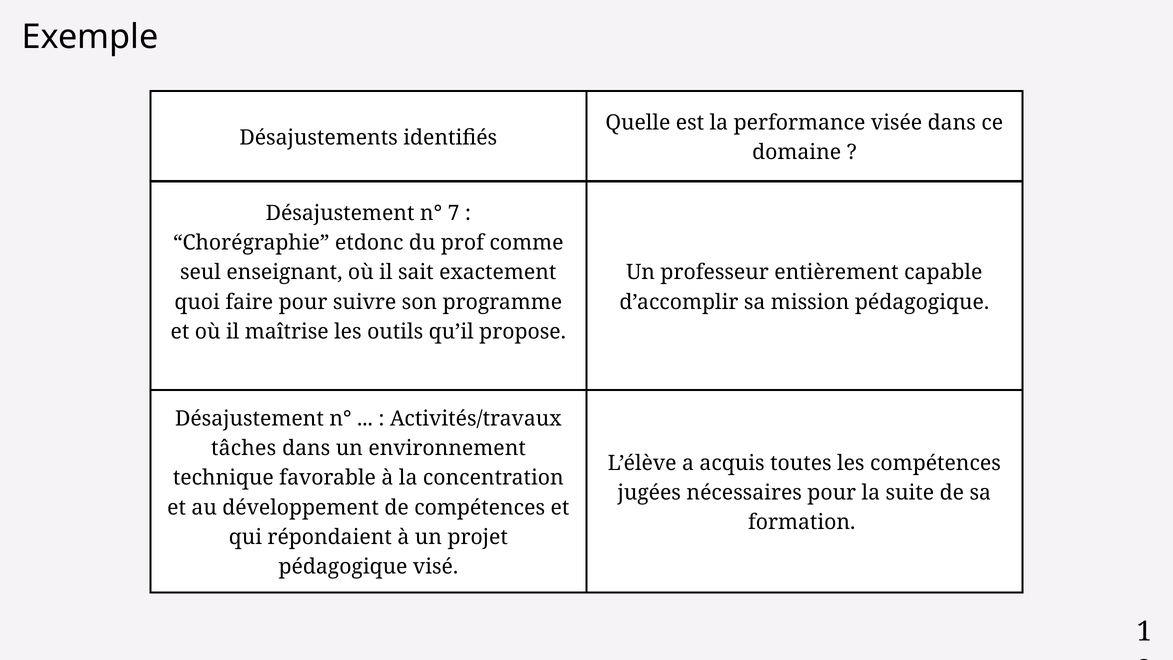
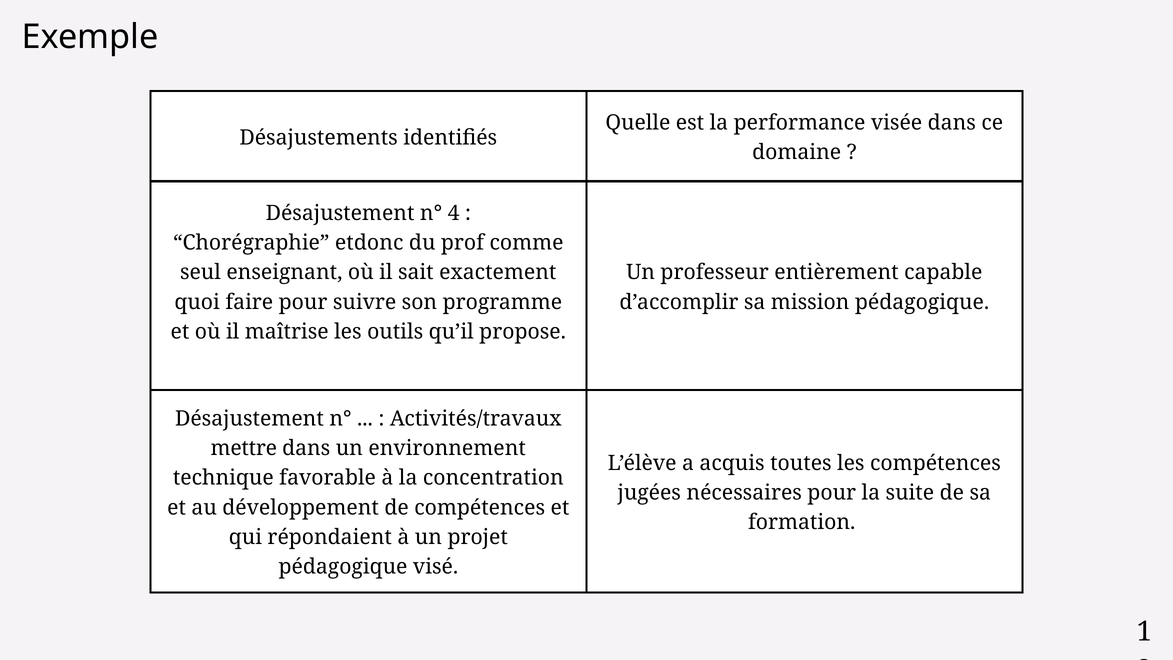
7: 7 -> 4
tâches: tâches -> mettre
